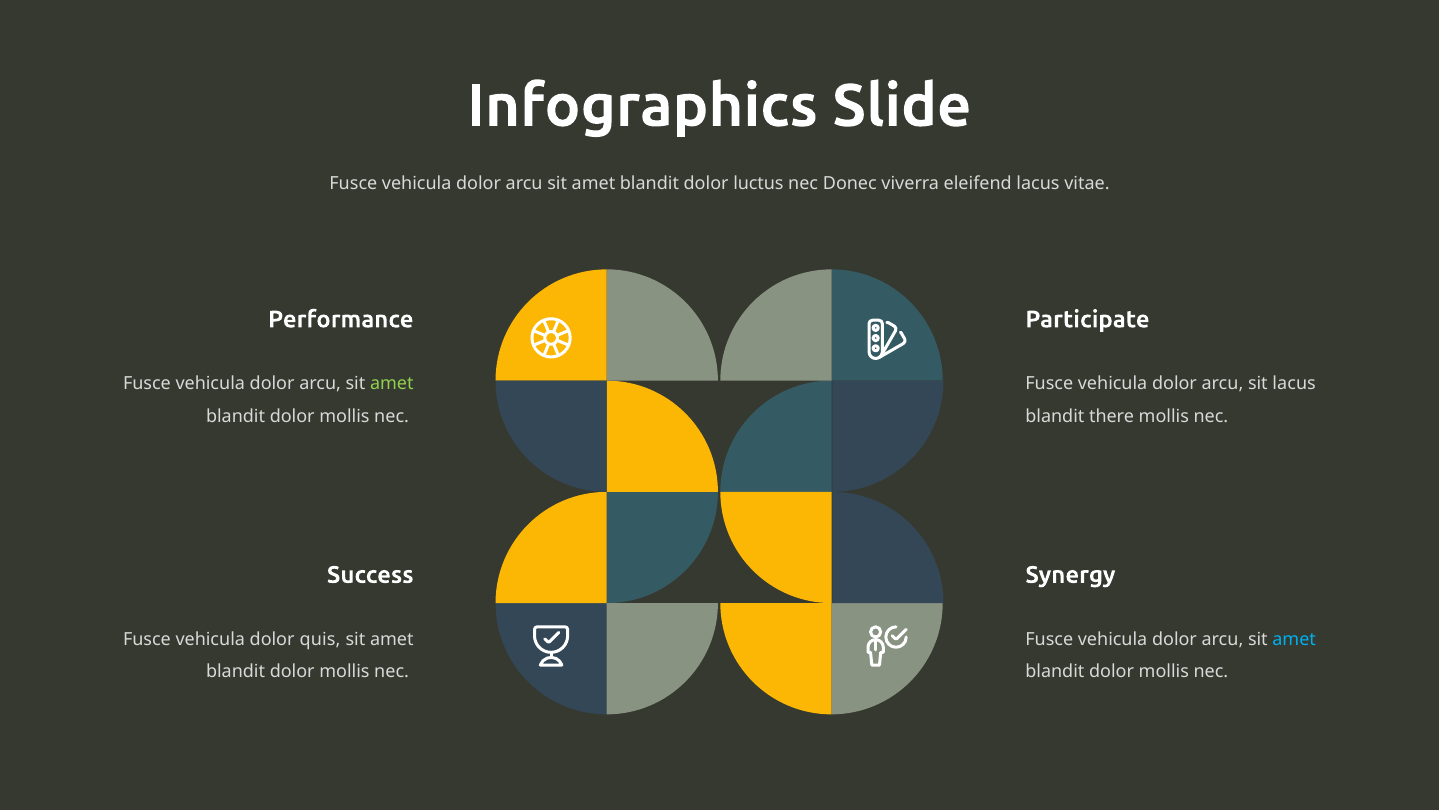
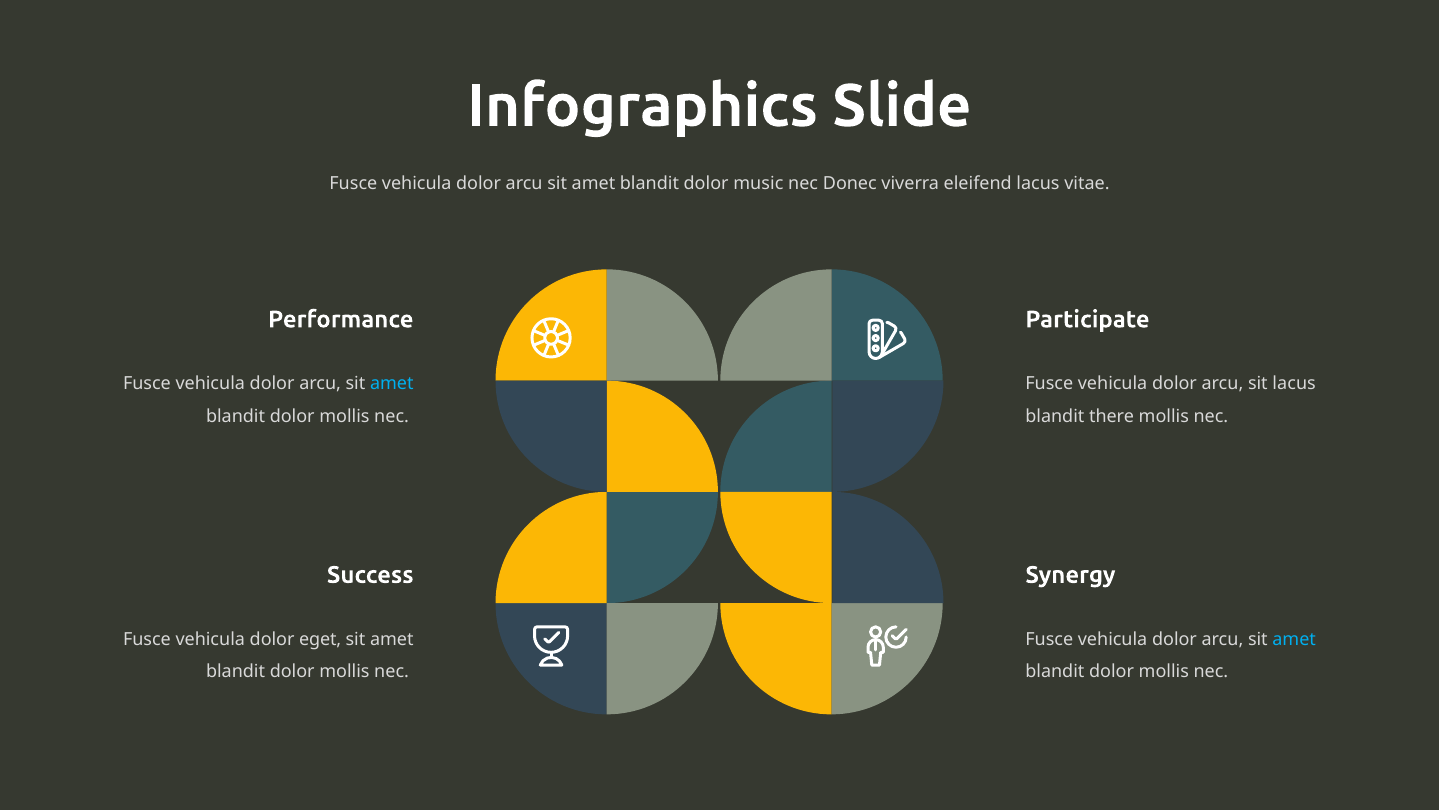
luctus: luctus -> music
amet at (392, 384) colour: light green -> light blue
quis: quis -> eget
